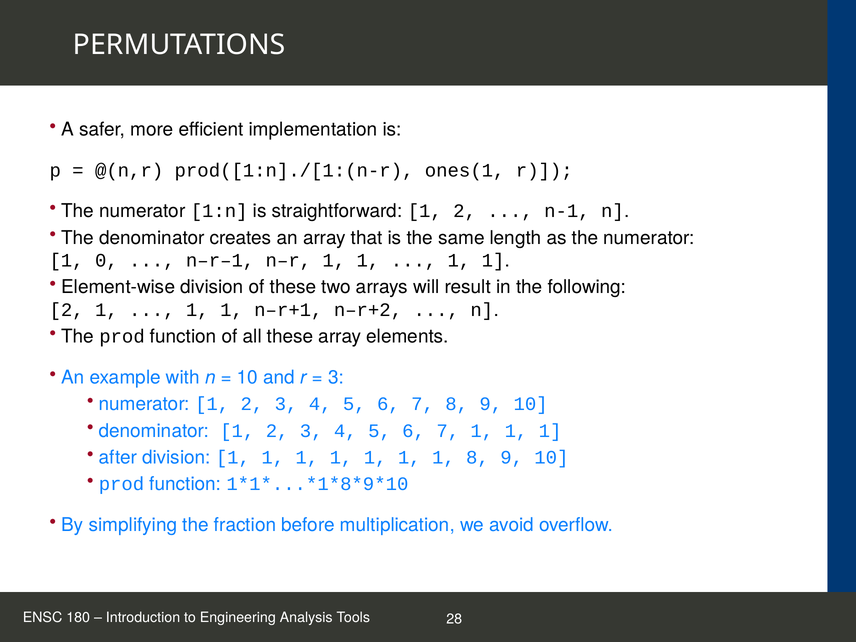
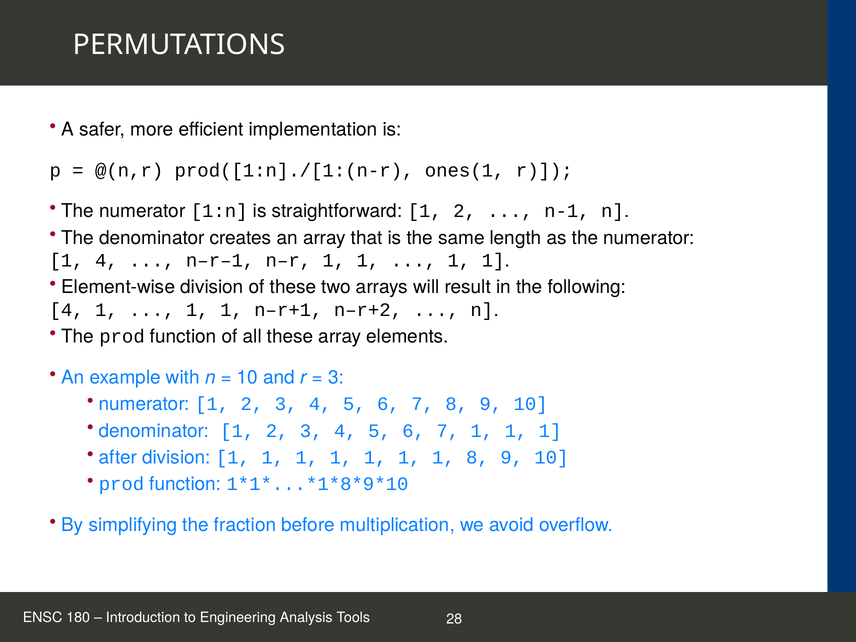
1 0: 0 -> 4
2 at (67, 310): 2 -> 4
